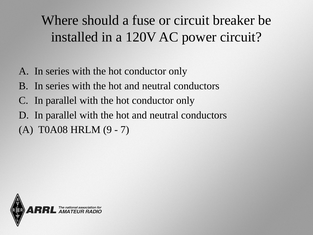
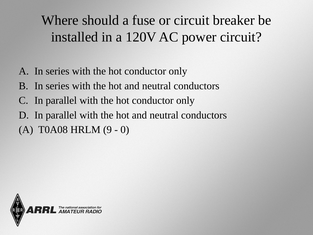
7: 7 -> 0
